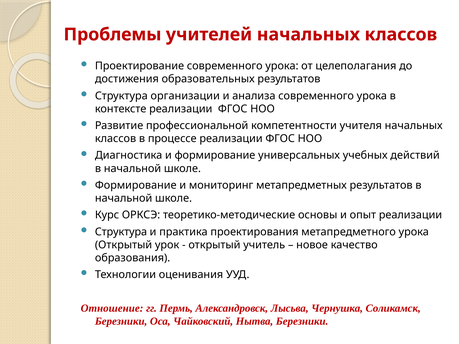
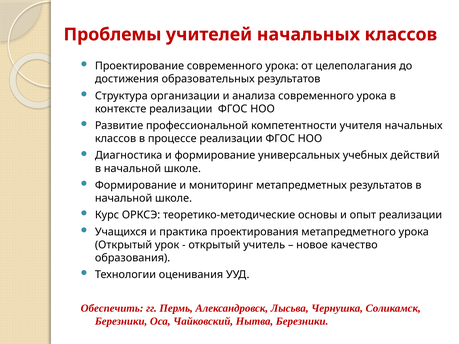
Структура at (121, 232): Структура -> Учащихся
Отношение: Отношение -> Обеспечить
